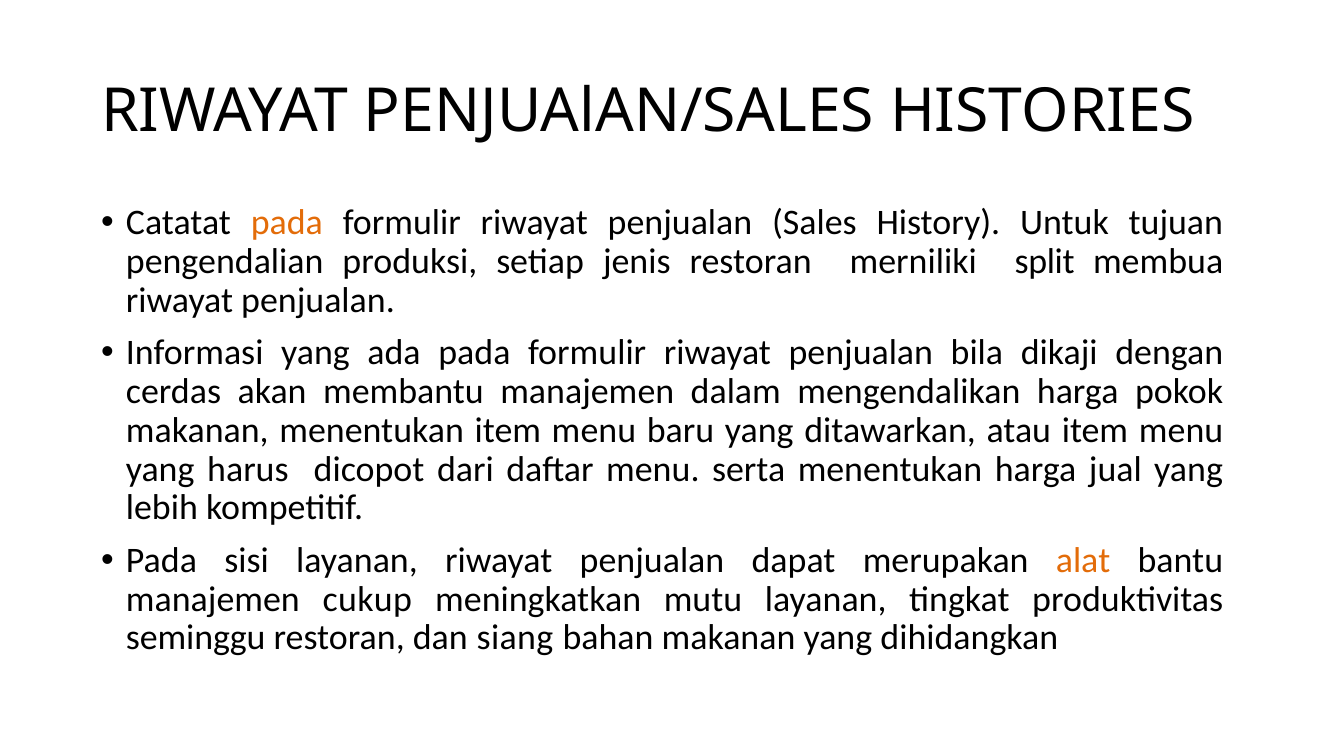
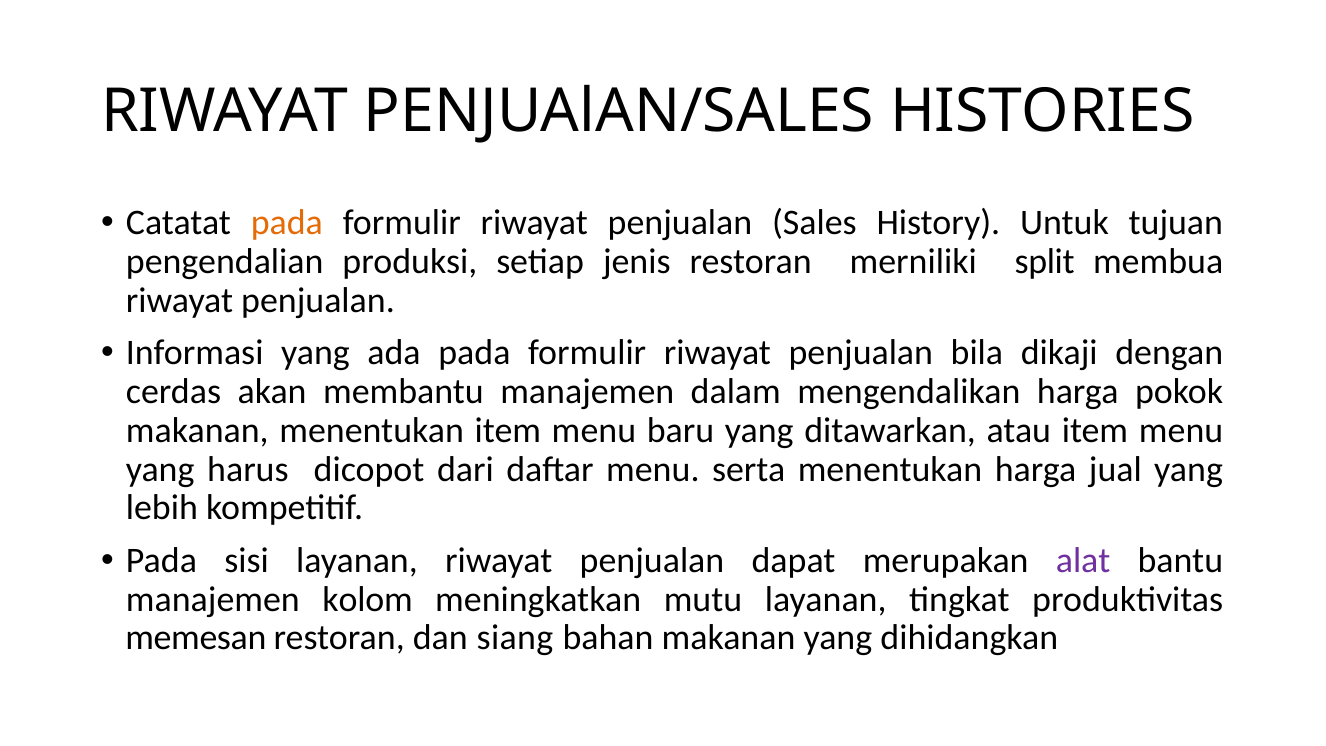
alat colour: orange -> purple
cukup: cukup -> kolom
seminggu: seminggu -> memesan
